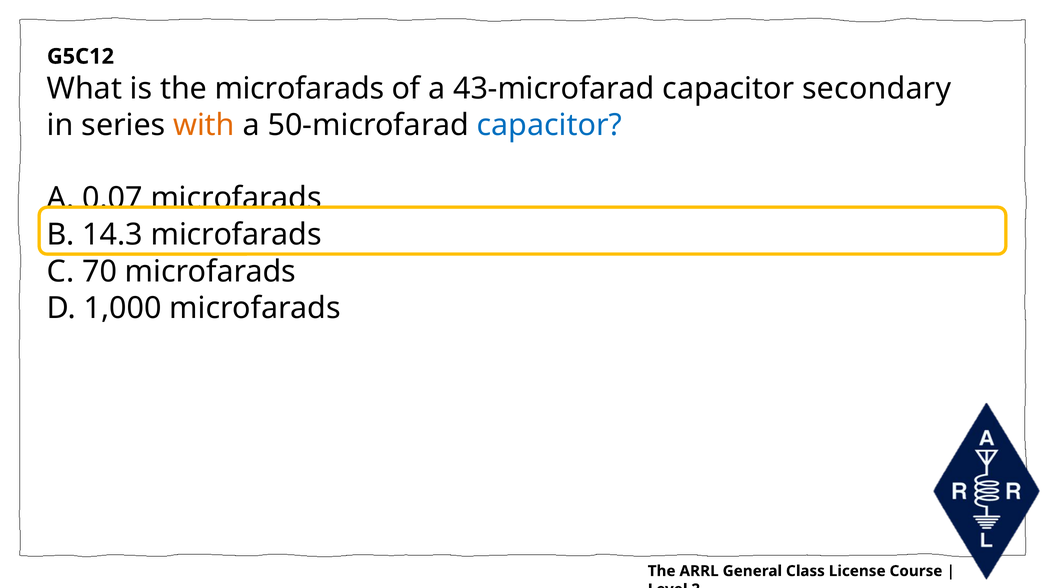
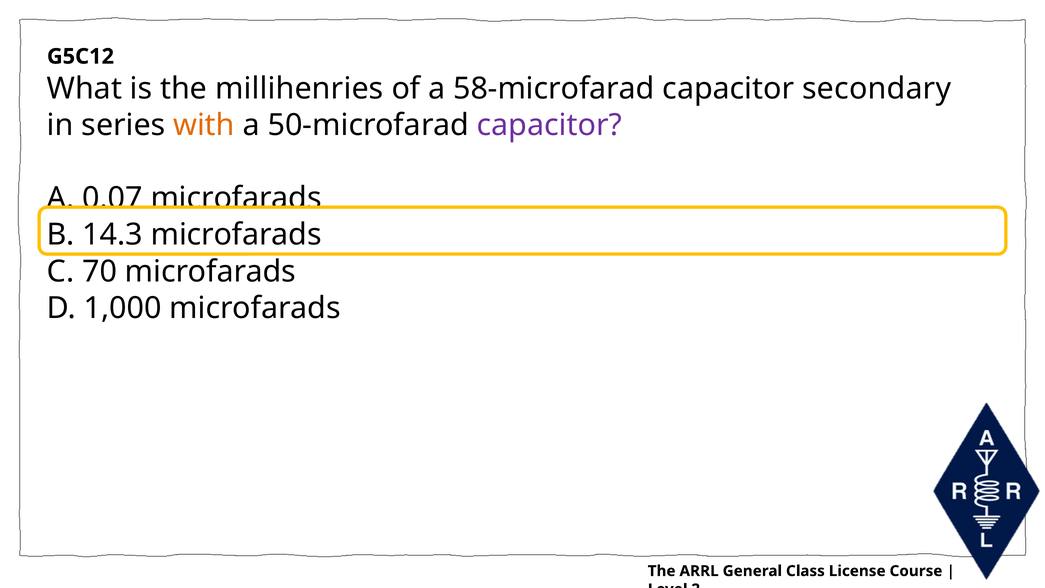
the microfarads: microfarads -> millihenries
43-microfarad: 43-microfarad -> 58-microfarad
capacitor at (549, 125) colour: blue -> purple
